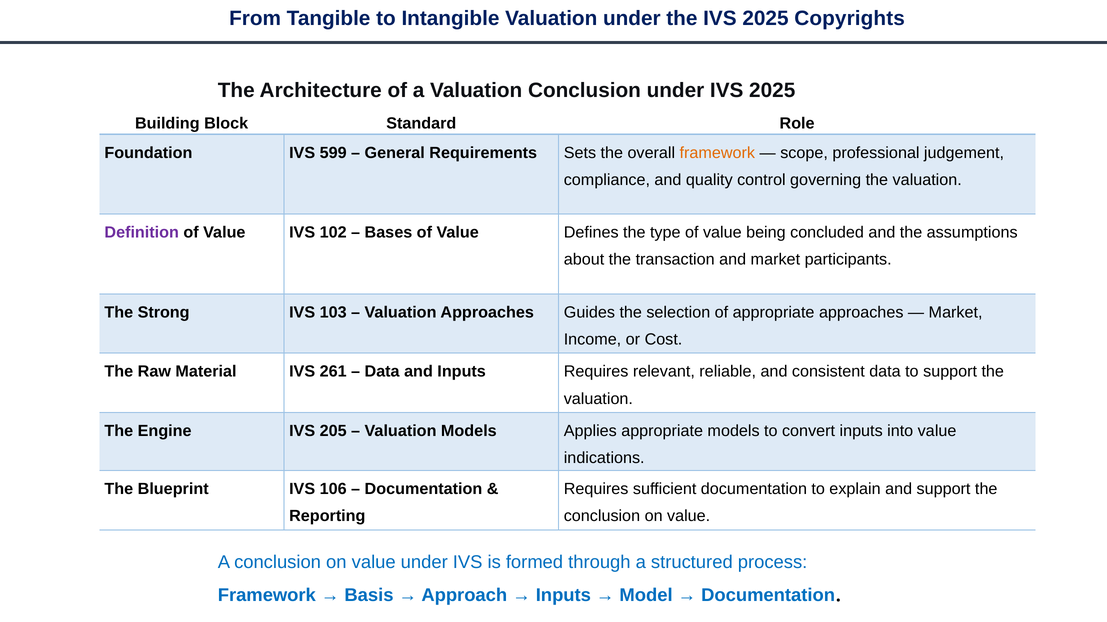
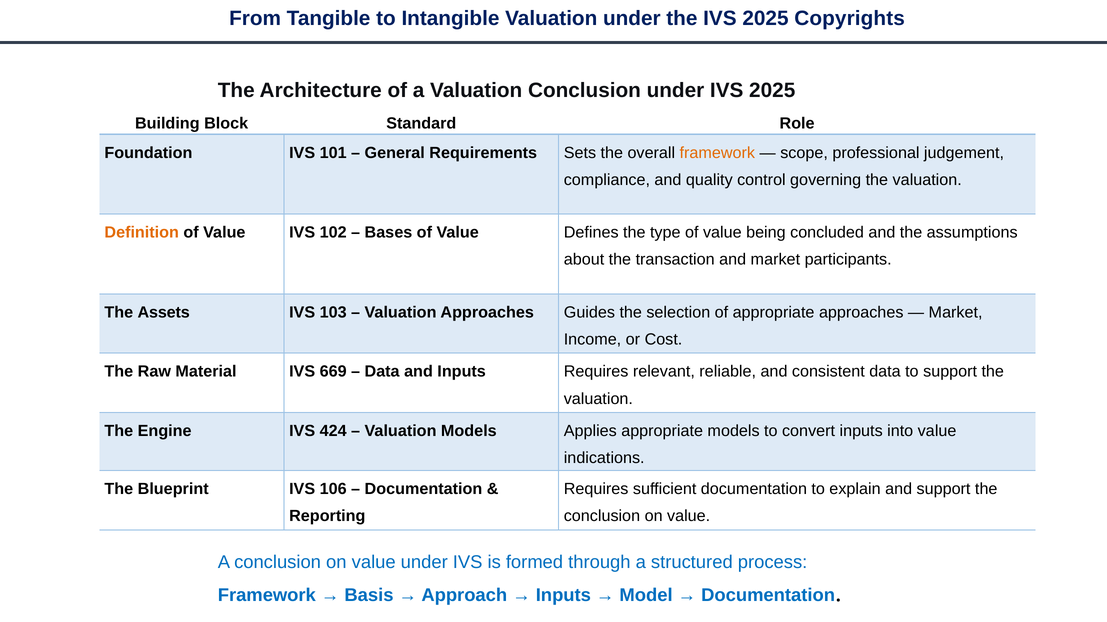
599: 599 -> 101
Definition colour: purple -> orange
Strong: Strong -> Assets
261: 261 -> 669
205: 205 -> 424
